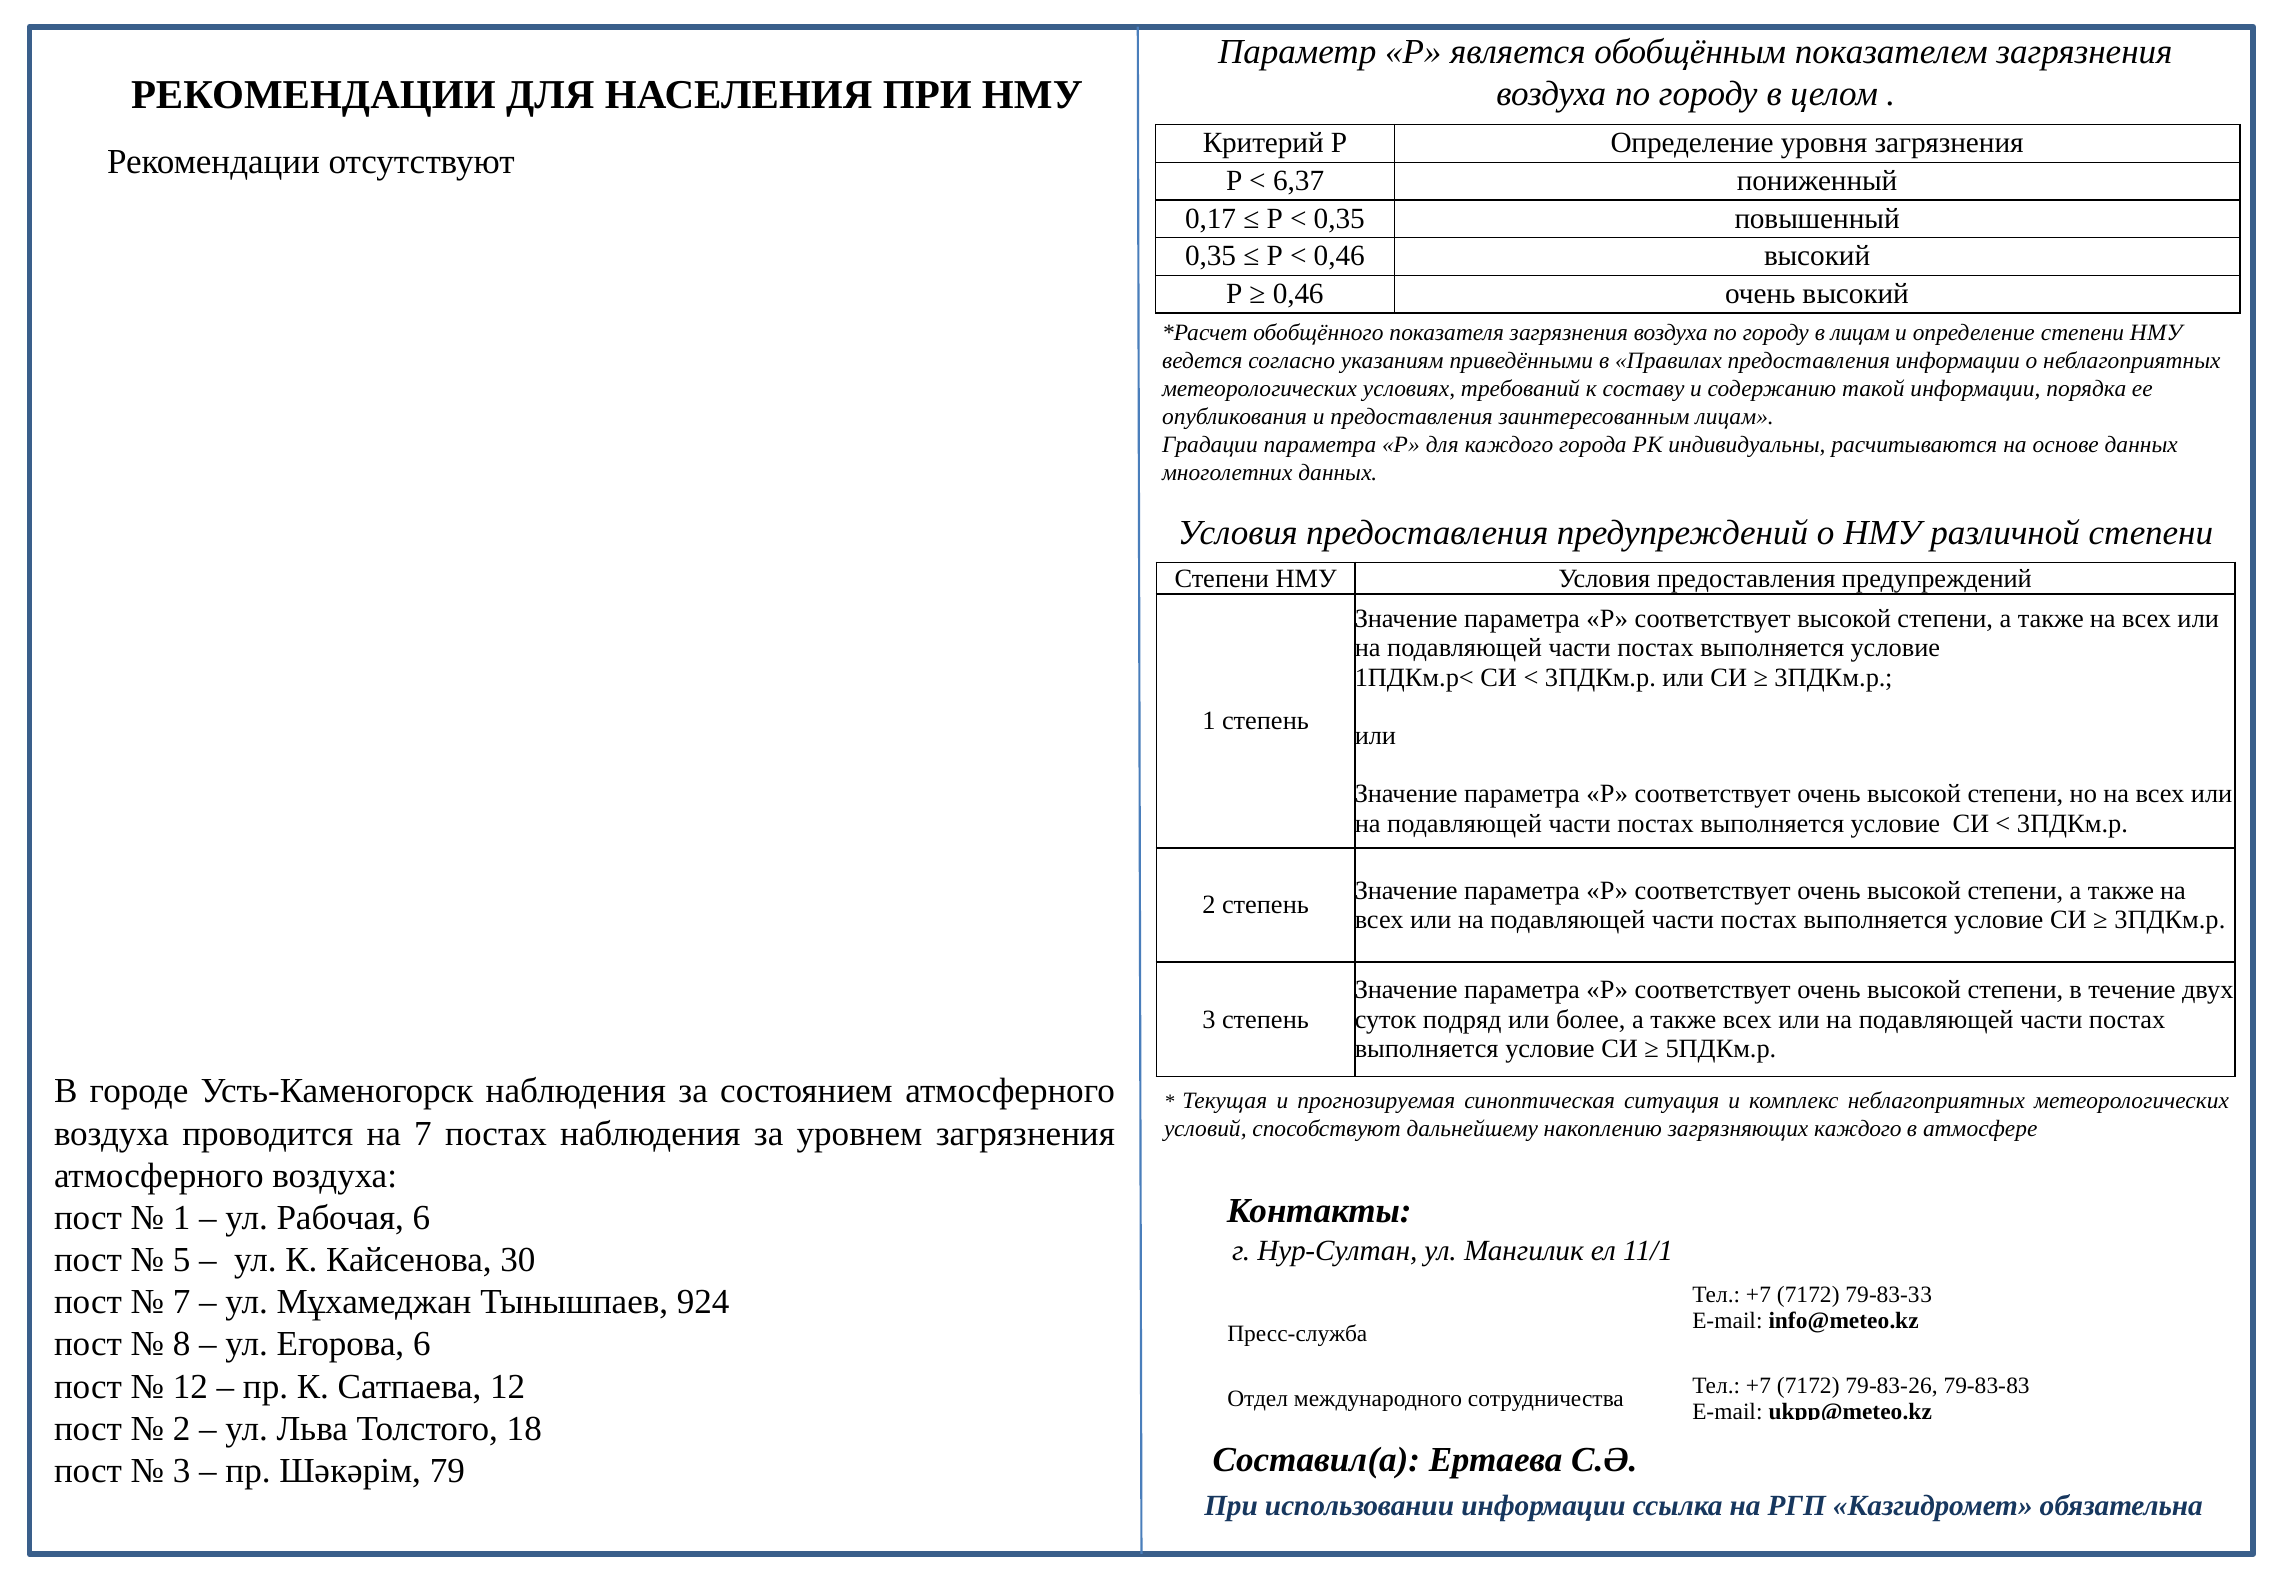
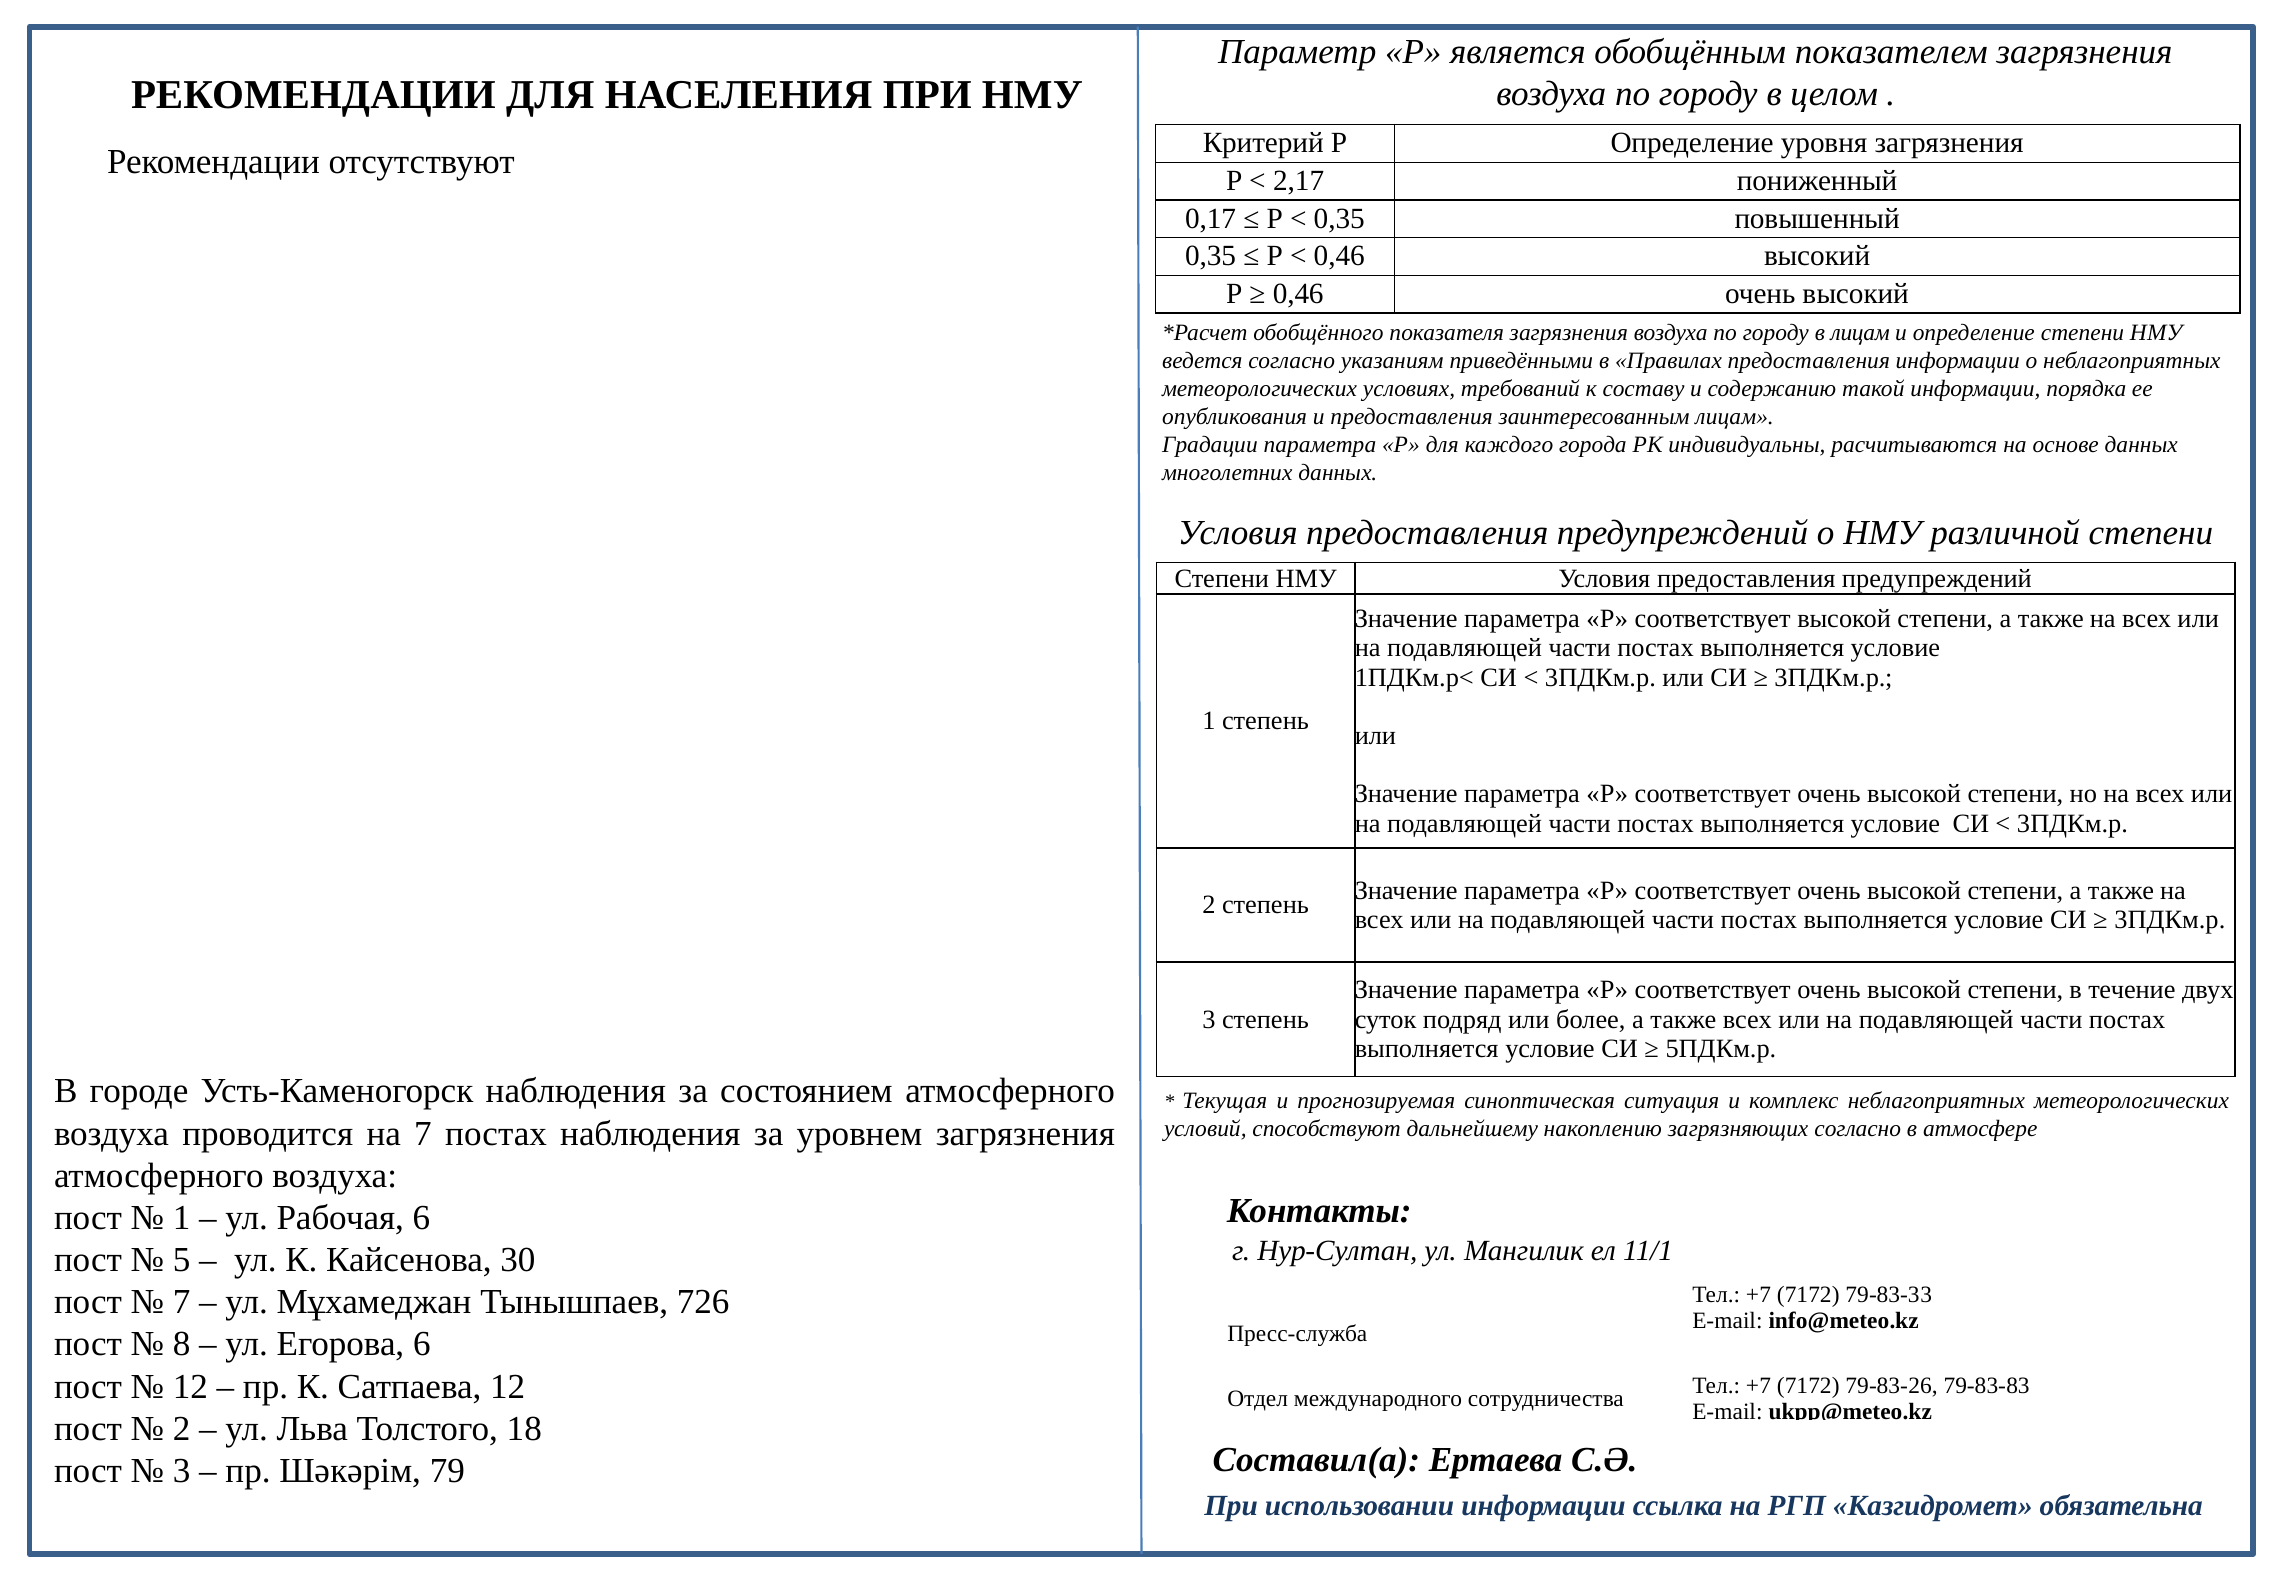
6,37: 6,37 -> 2,17
загрязняющих каждого: каждого -> согласно
924: 924 -> 726
